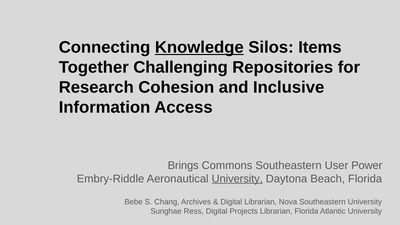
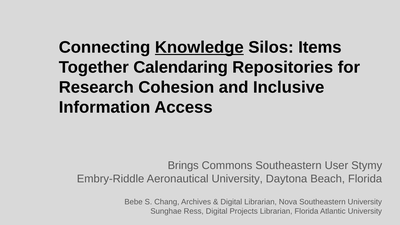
Challenging: Challenging -> Calendaring
Power: Power -> Stymy
University at (237, 179) underline: present -> none
